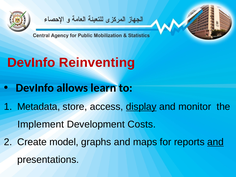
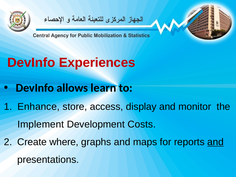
Reinventing: Reinventing -> Experiences
Metadata: Metadata -> Enhance
display underline: present -> none
model: model -> where
